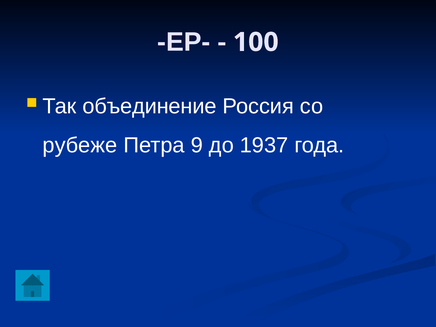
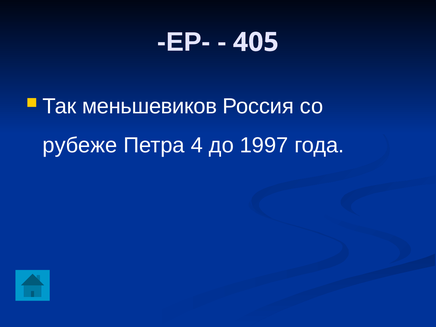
100: 100 -> 405
объединение: объединение -> меньшевиков
9: 9 -> 4
1937: 1937 -> 1997
